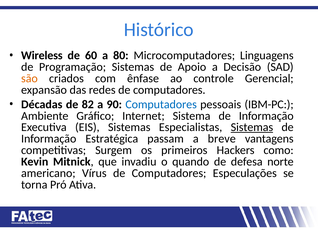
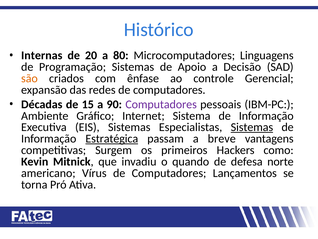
Wireless: Wireless -> Internas
60: 60 -> 20
82: 82 -> 15
Computadores at (161, 104) colour: blue -> purple
Estratégica underline: none -> present
Especulações: Especulações -> Lançamentos
